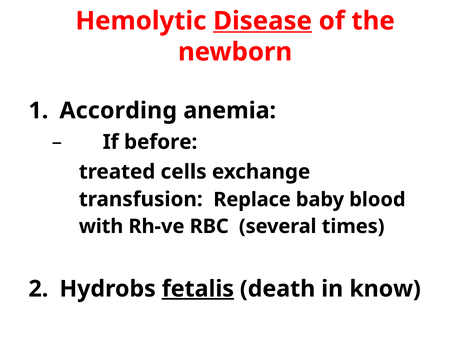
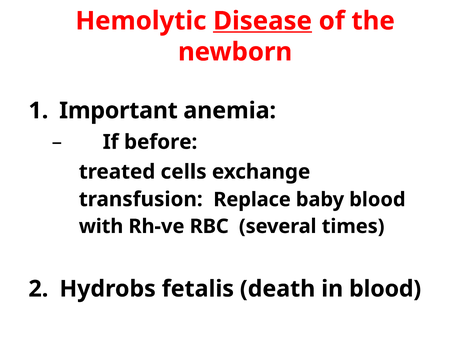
According: According -> Important
fetalis underline: present -> none
in know: know -> blood
